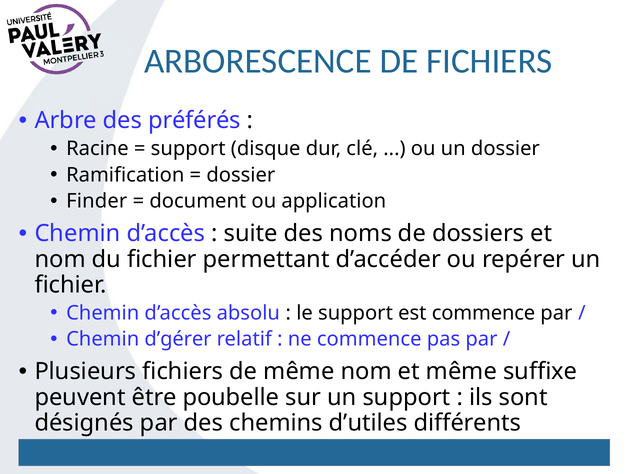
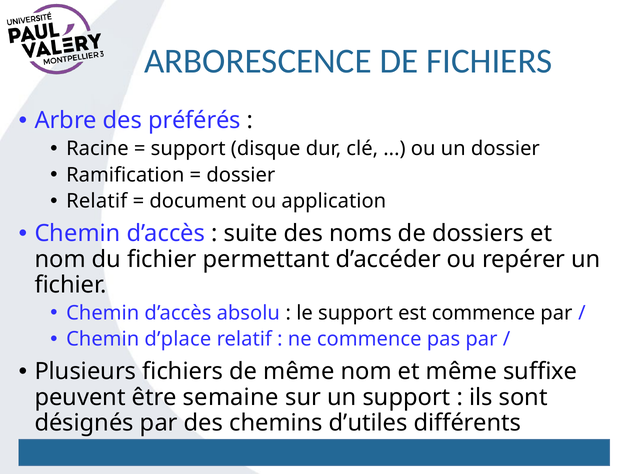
Finder at (97, 201): Finder -> Relatif
d’gérer: d’gérer -> d’place
poubelle: poubelle -> semaine
